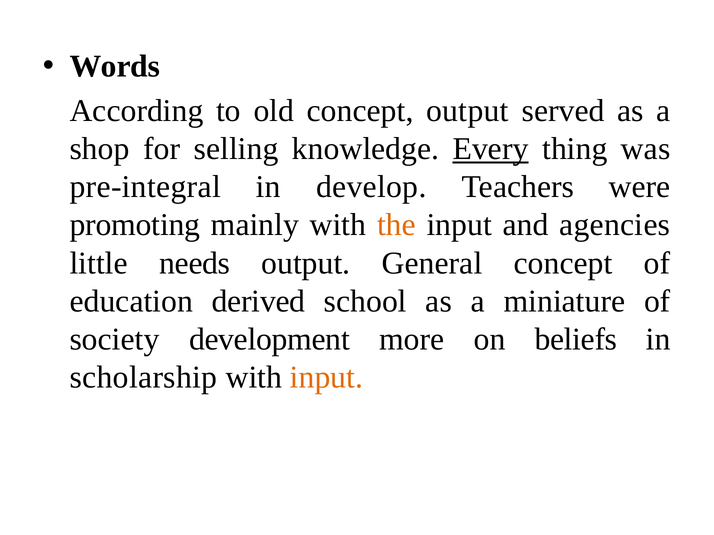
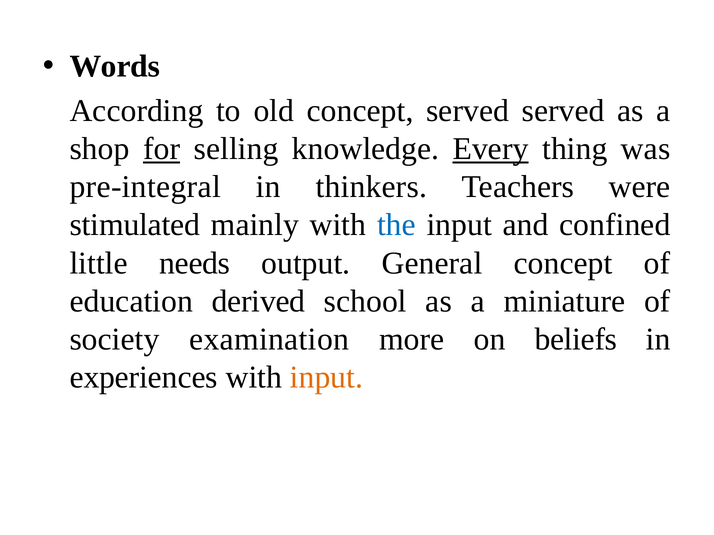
concept output: output -> served
for underline: none -> present
develop: develop -> thinkers
promoting: promoting -> stimulated
the colour: orange -> blue
agencies: agencies -> confined
development: development -> examination
scholarship: scholarship -> experiences
